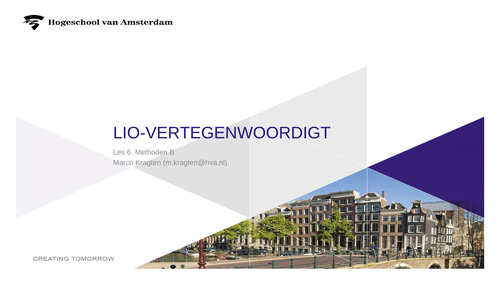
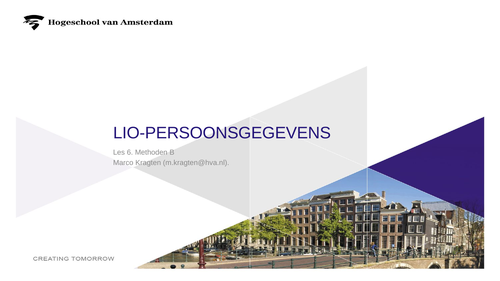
LIO-VERTEGENWOORDIGT: LIO-VERTEGENWOORDIGT -> LIO-PERSOONSGEGEVENS
